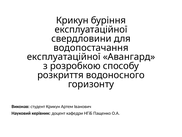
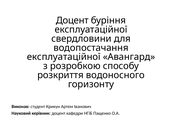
Крикун at (72, 20): Крикун -> Доцент
